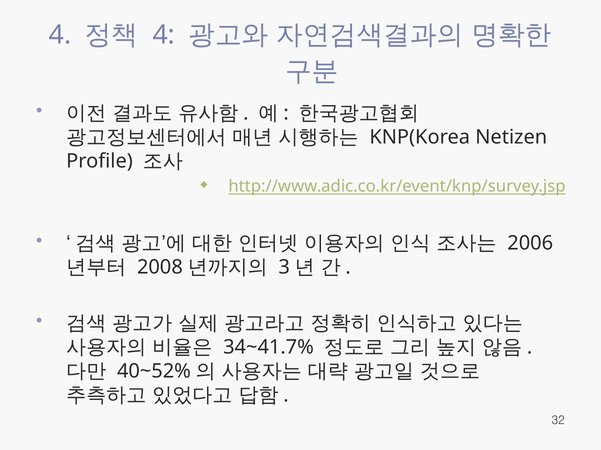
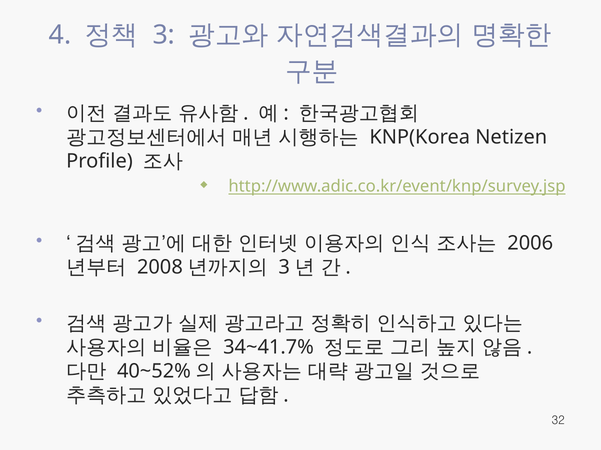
4 at (164, 35): 4 -> 3
